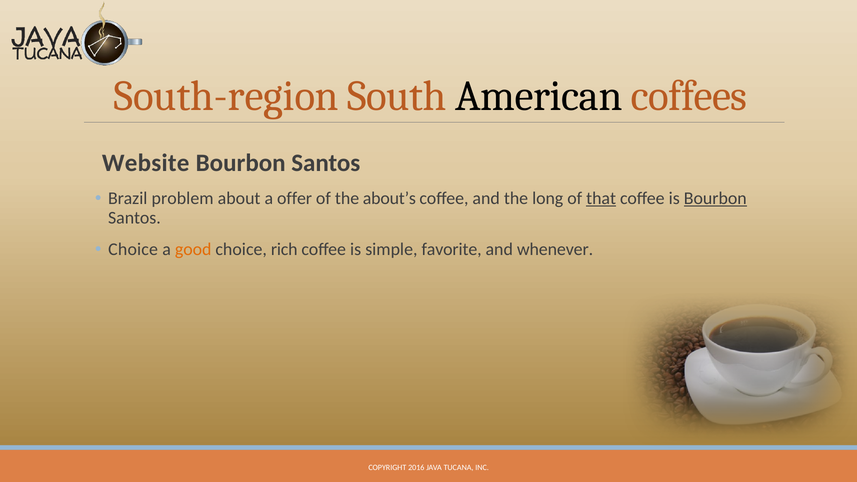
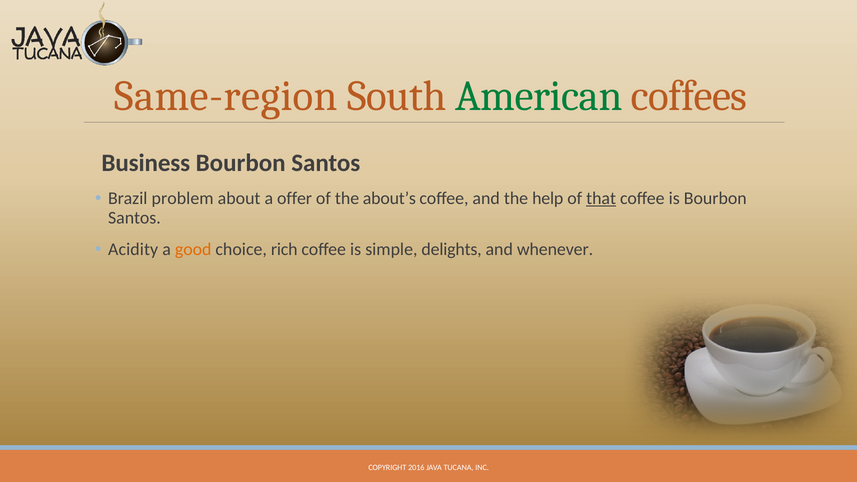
South-region: South-region -> Same-region
American colour: black -> green
Website: Website -> Business
long: long -> help
Bourbon at (715, 199) underline: present -> none
Choice at (133, 250): Choice -> Acidity
favorite: favorite -> delights
